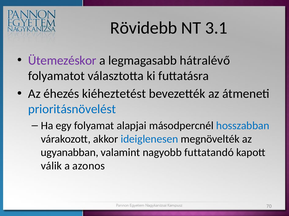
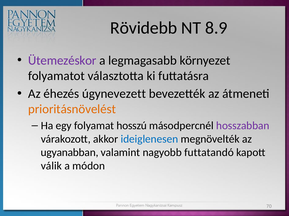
3.1: 3.1 -> 8.9
hátralévő: hátralévő -> környezet
kiéheztetést: kiéheztetést -> úgynevezett
prioritásnövelést colour: blue -> orange
alapjai: alapjai -> hosszú
hosszabban colour: blue -> purple
azonos: azonos -> módon
